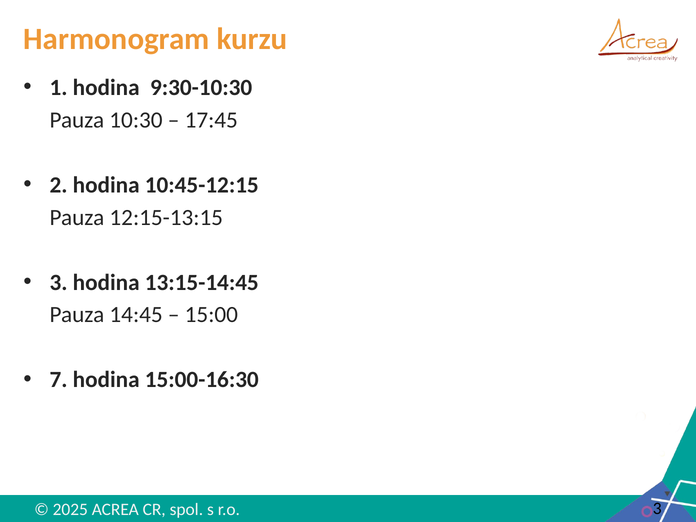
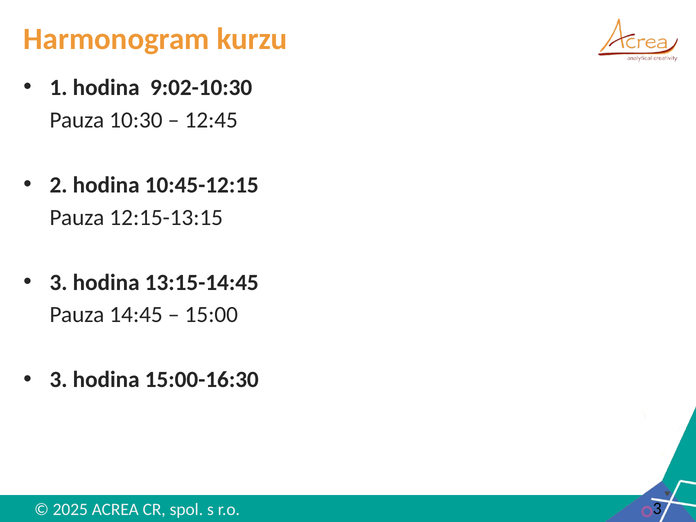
9:30-10:30: 9:30-10:30 -> 9:02-10:30
17:45: 17:45 -> 12:45
7 at (58, 380): 7 -> 3
